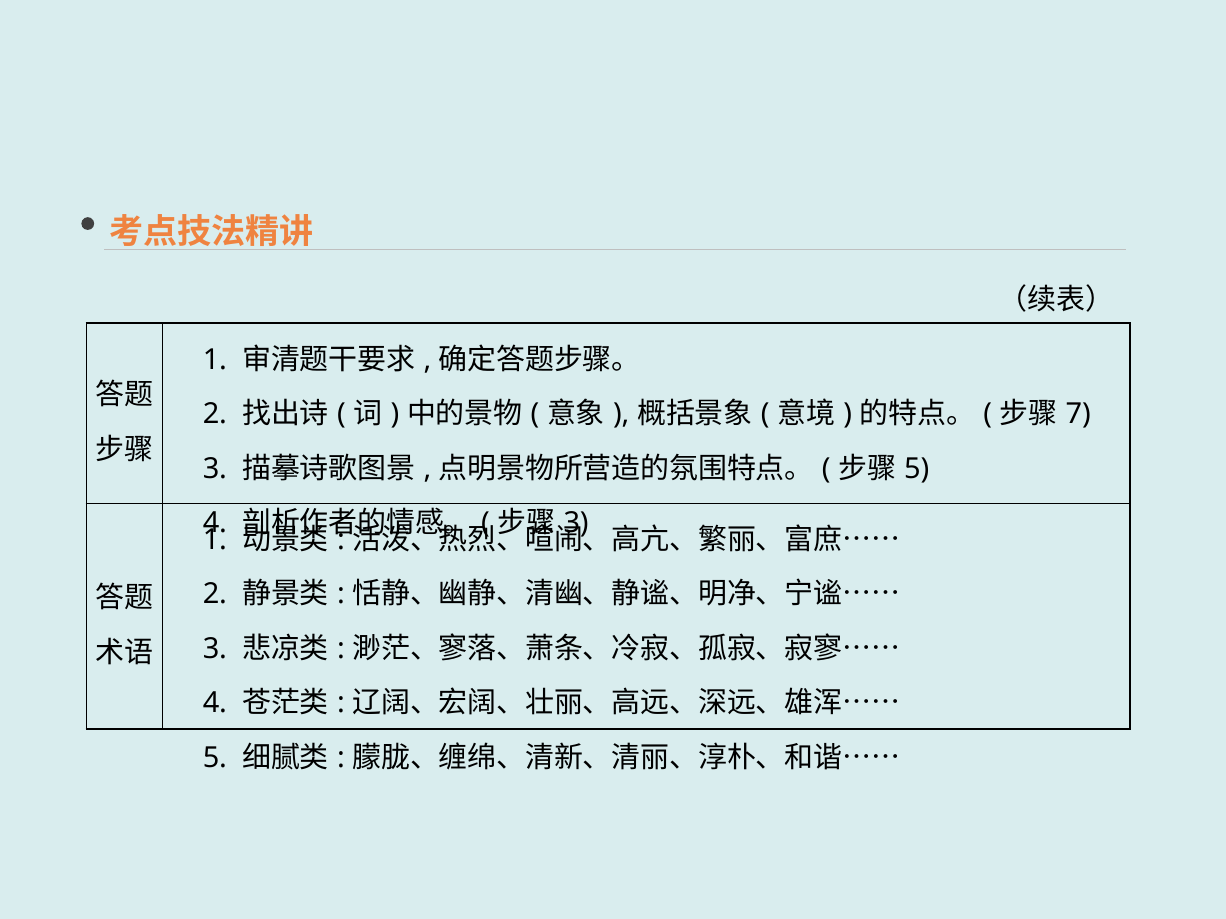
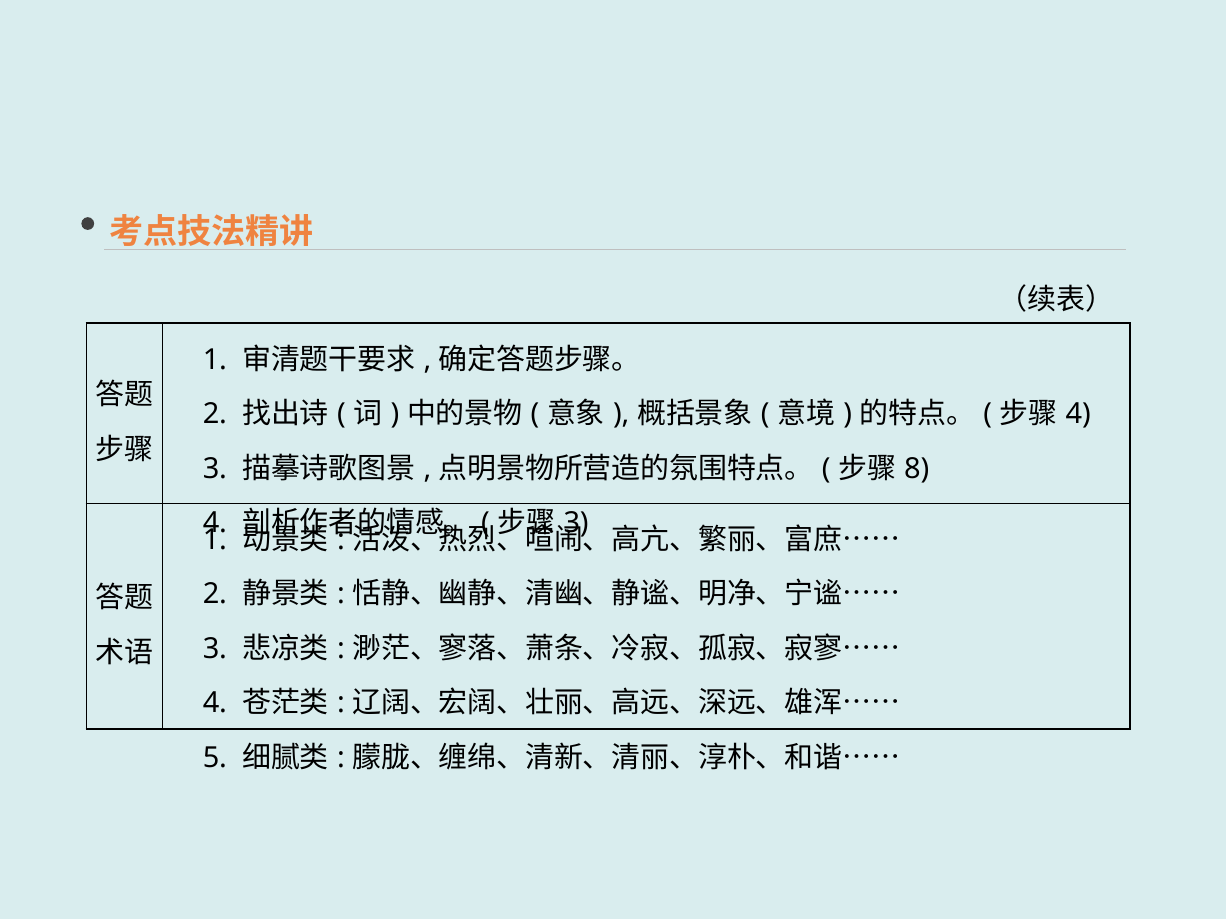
7 at (1078, 414): 7 -> 4
5 at (917, 469): 5 -> 8
